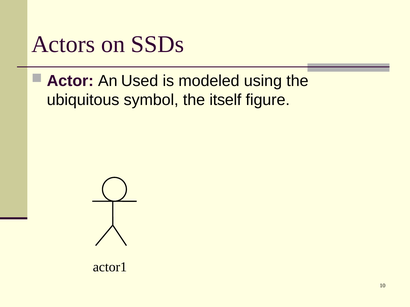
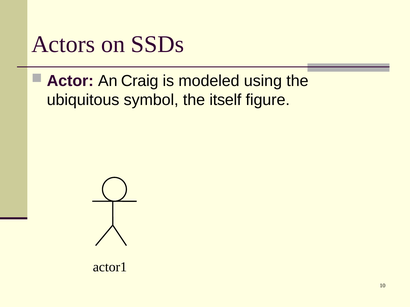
Used: Used -> Craig
